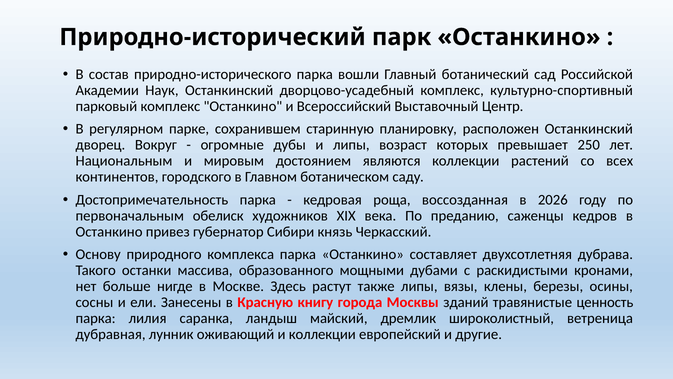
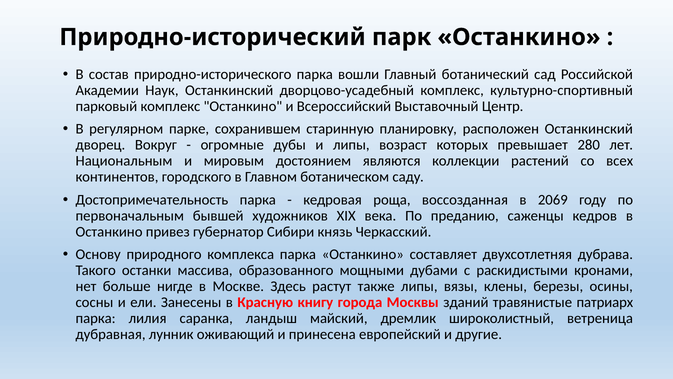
250: 250 -> 280
2026: 2026 -> 2069
обелиск: обелиск -> бывшей
ценность: ценность -> патриарх
и коллекции: коллекции -> принесена
